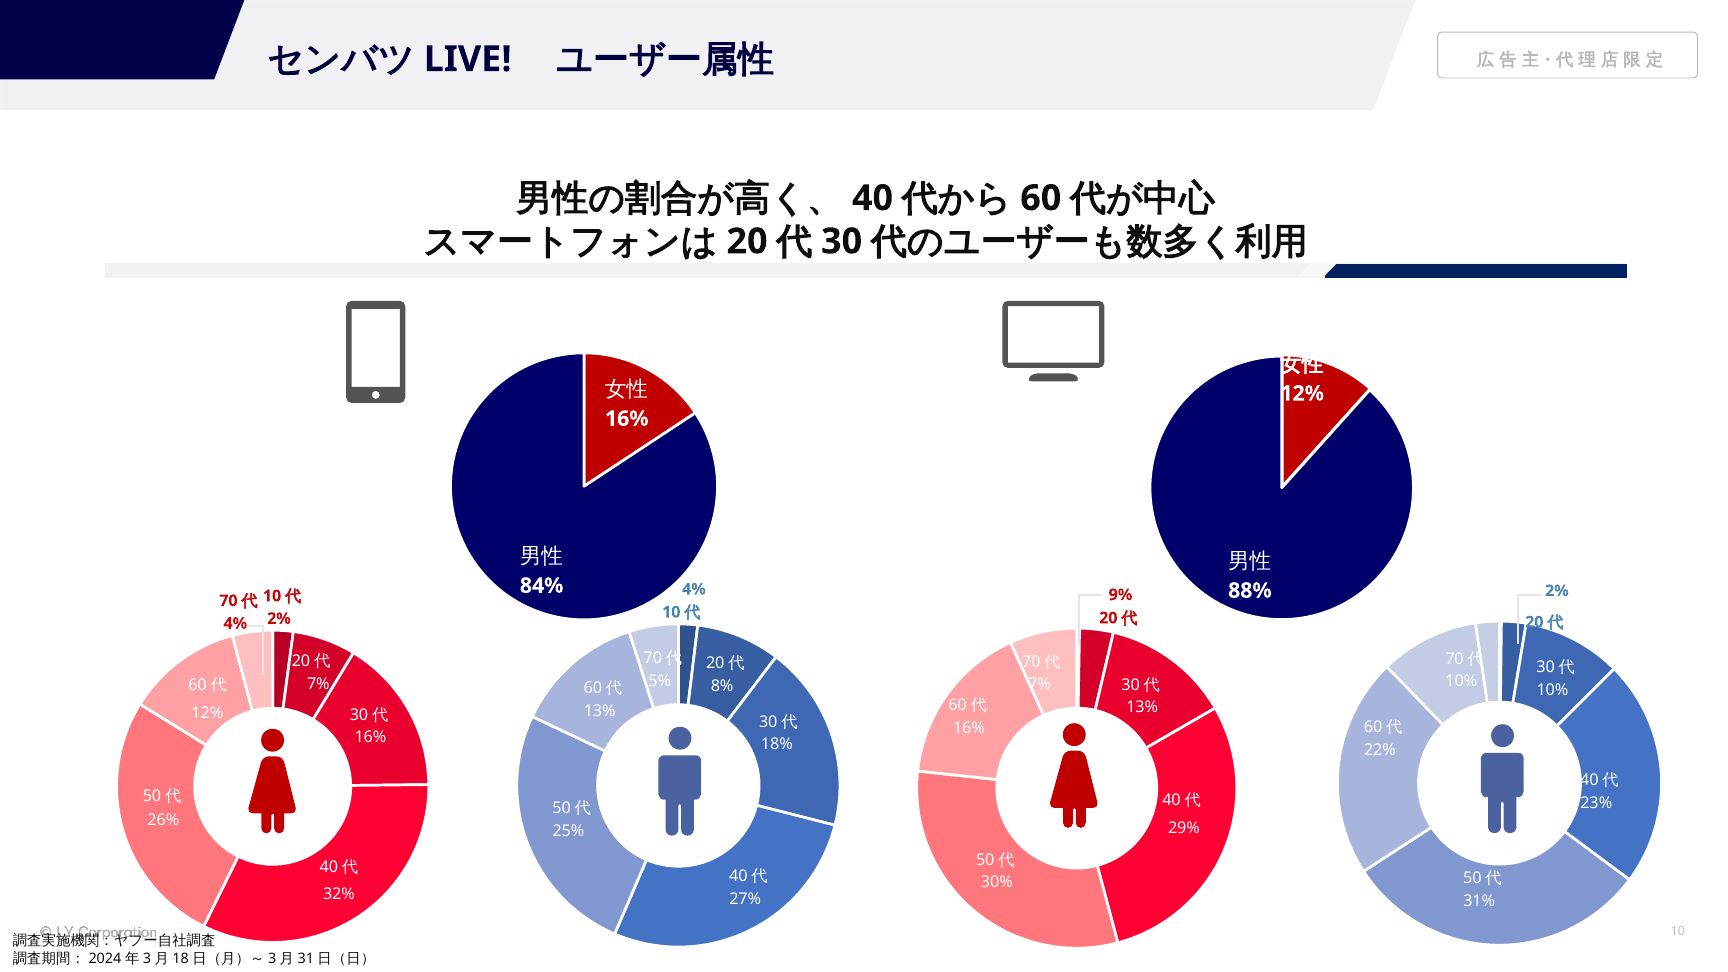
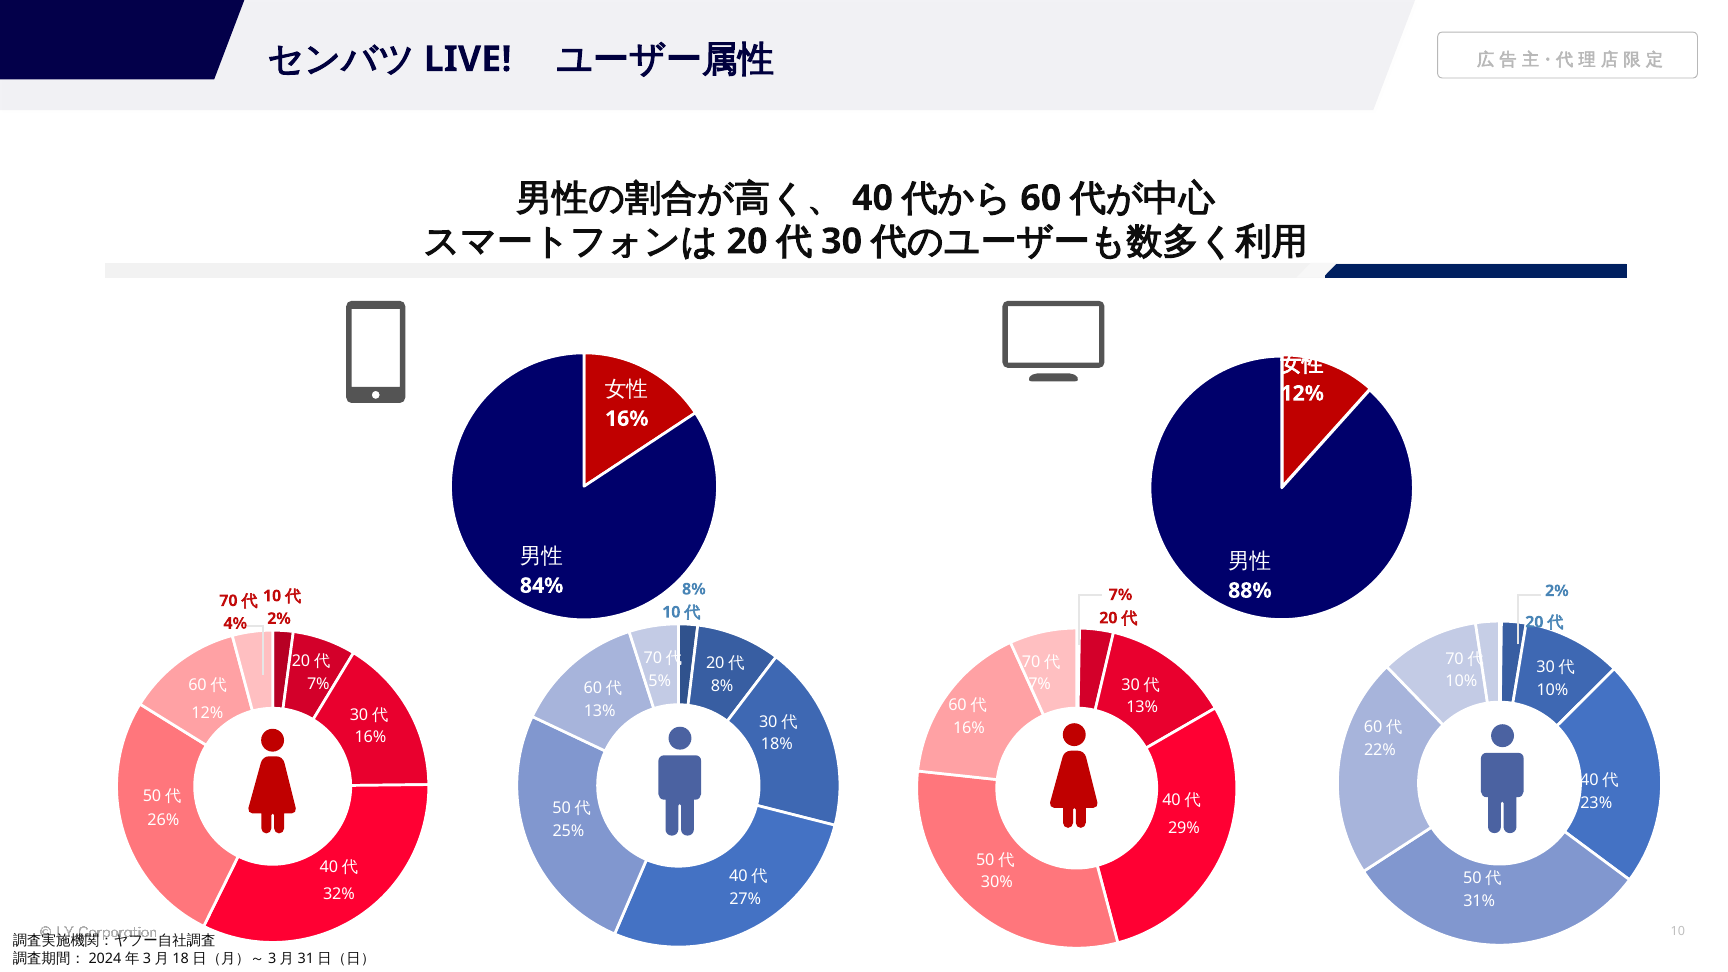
4% at (694, 589): 4% -> 8%
9% at (1120, 595): 9% -> 7%
